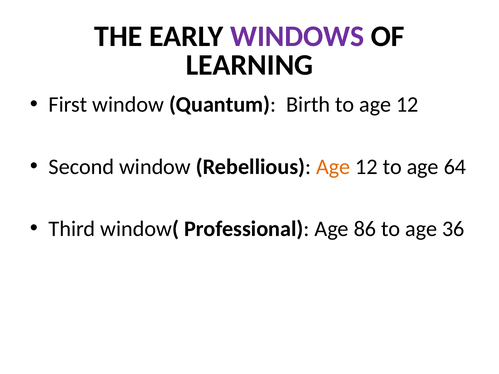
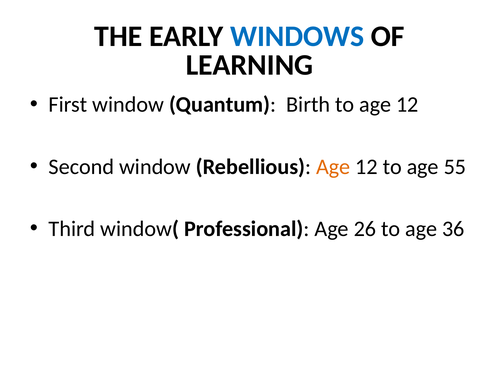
WINDOWS colour: purple -> blue
64: 64 -> 55
86: 86 -> 26
